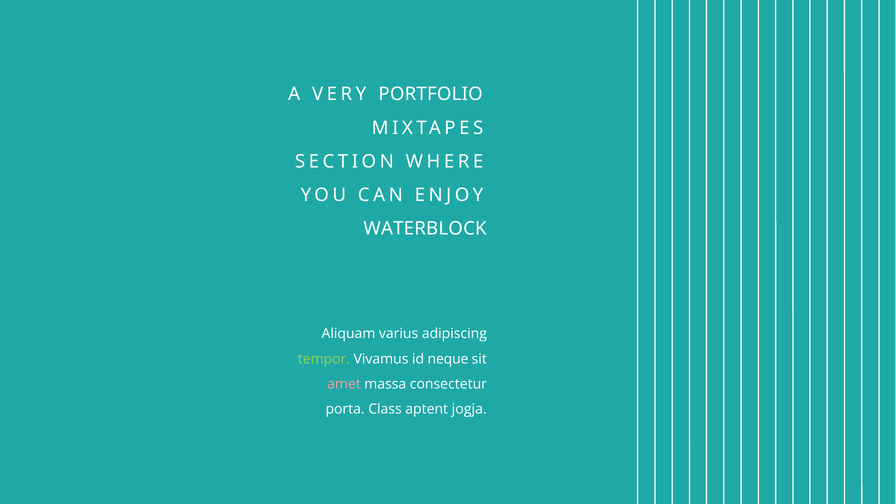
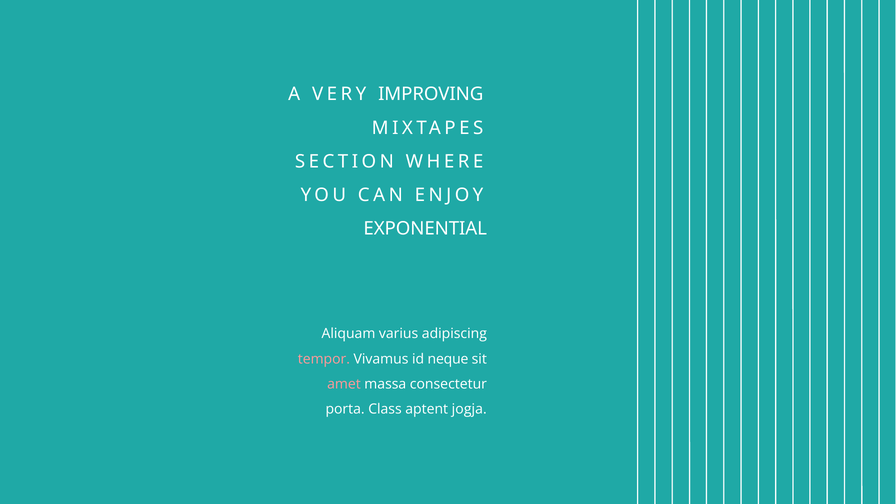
PORTFOLIO: PORTFOLIO -> IMPROVING
WATERBLOCK: WATERBLOCK -> EXPONENTIAL
tempor colour: light green -> pink
